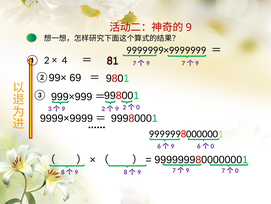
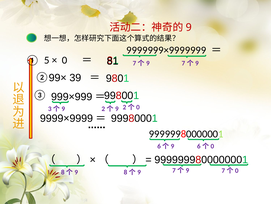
① 2: 2 -> 5
4: 4 -> 0
69: 69 -> 39
